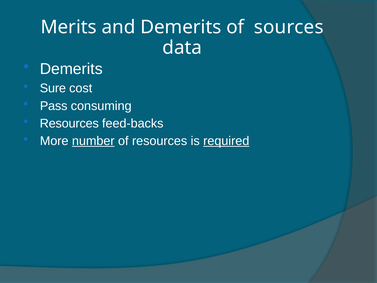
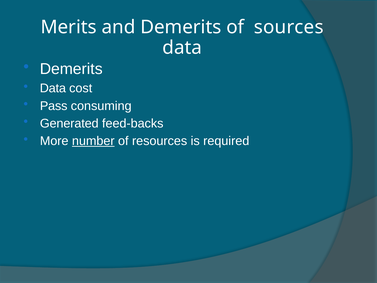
Sure at (53, 88): Sure -> Data
Resources at (69, 123): Resources -> Generated
required underline: present -> none
